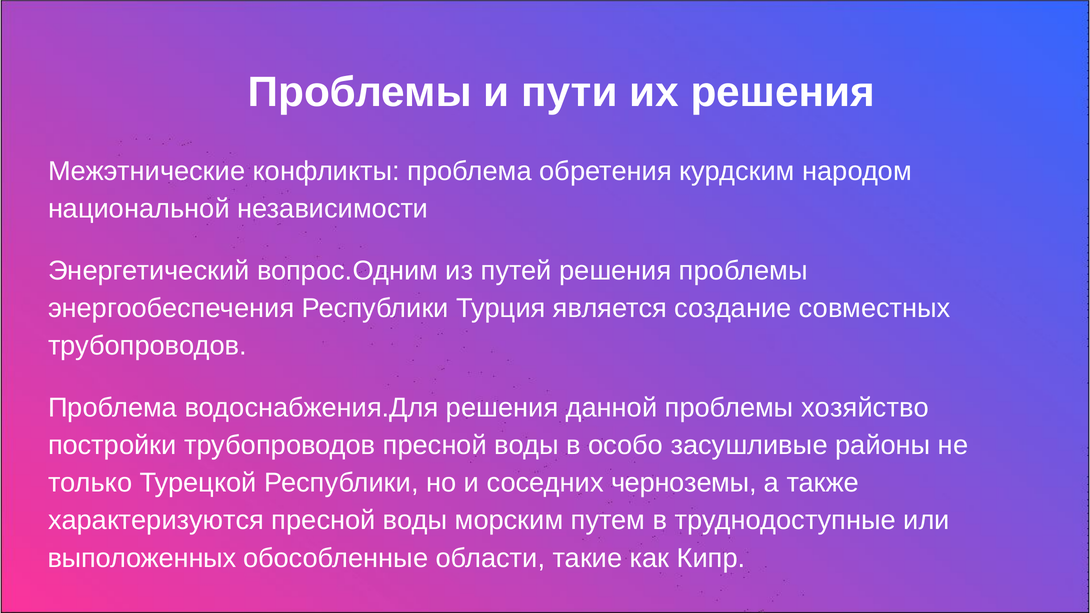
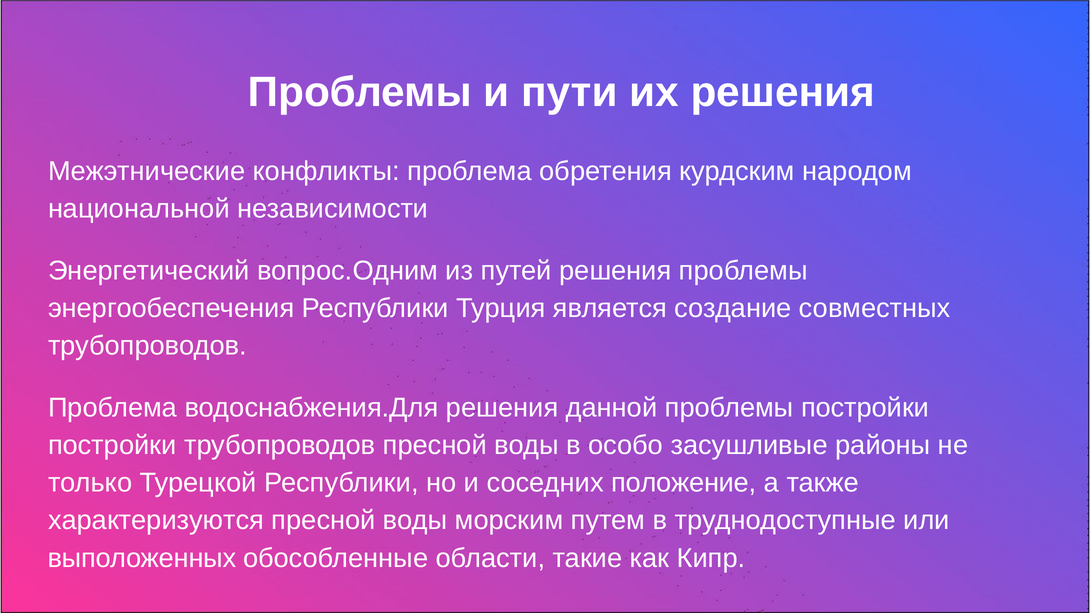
проблемы хозяйство: хозяйство -> постройки
черноземы: черноземы -> положение
